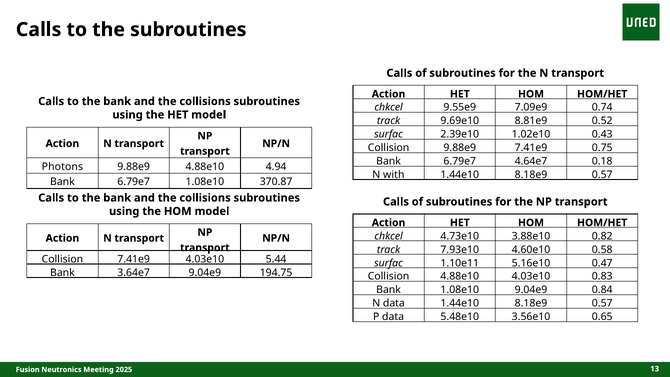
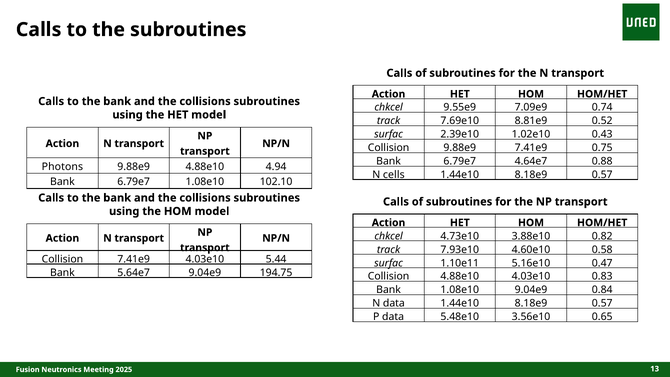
9.69e10: 9.69e10 -> 7.69e10
0.18: 0.18 -> 0.88
with: with -> cells
370.87: 370.87 -> 102.10
3.64e7: 3.64e7 -> 5.64e7
